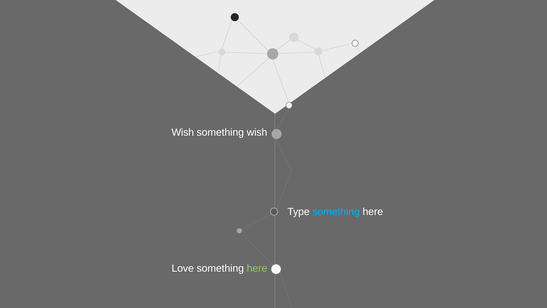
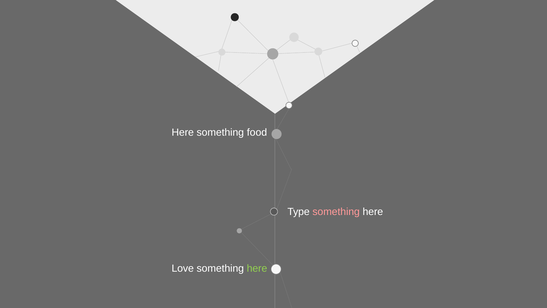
Wish at (183, 132): Wish -> Here
something wish: wish -> food
something at (336, 212) colour: light blue -> pink
